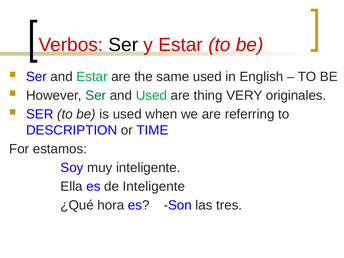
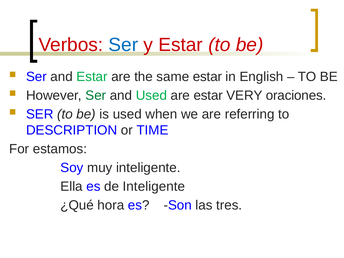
Ser at (123, 45) colour: black -> blue
same used: used -> estar
are thing: thing -> estar
originales: originales -> oraciones
